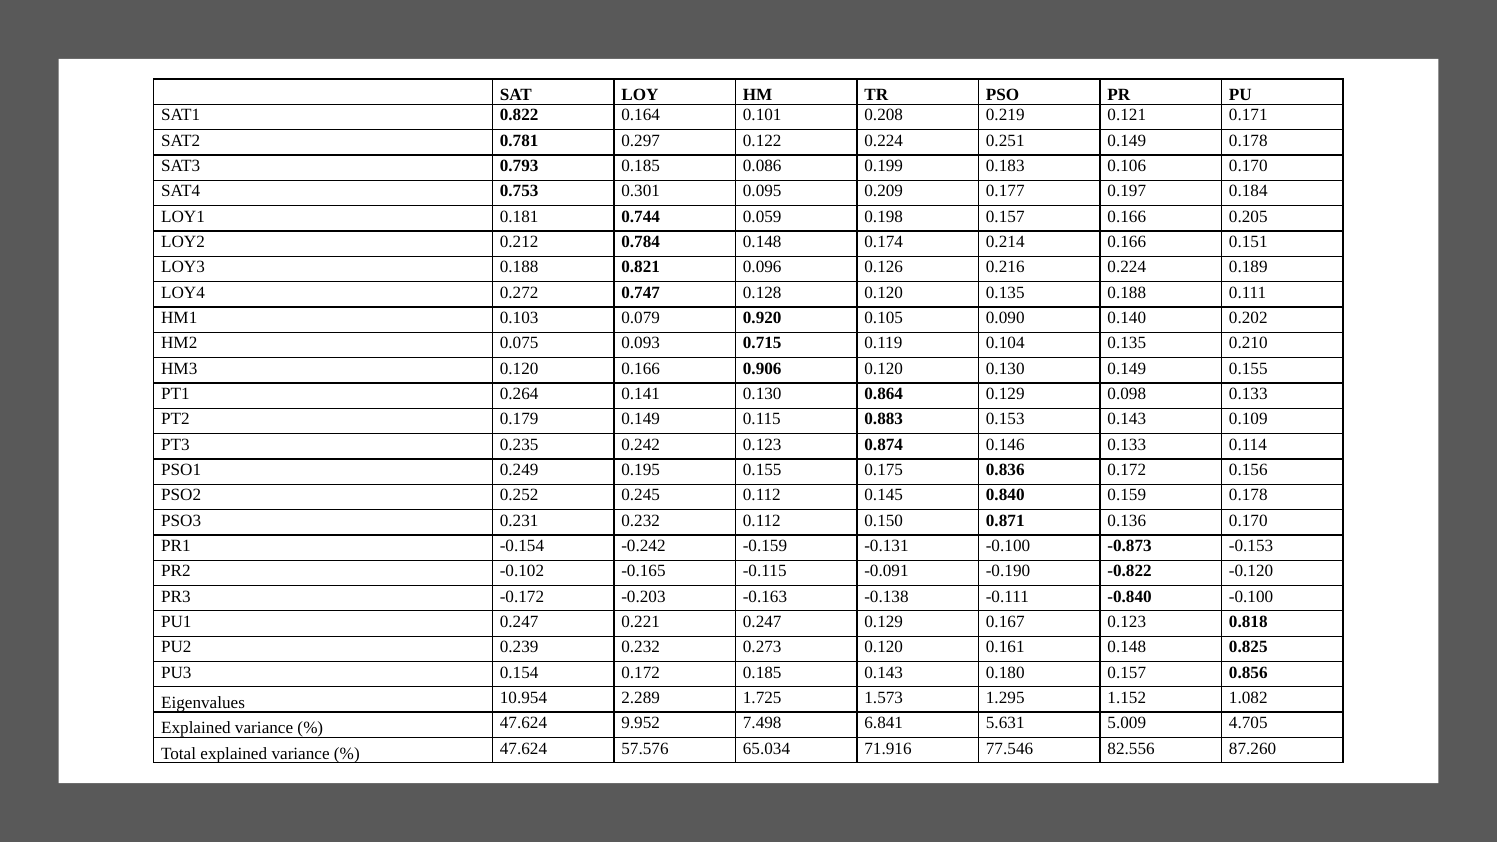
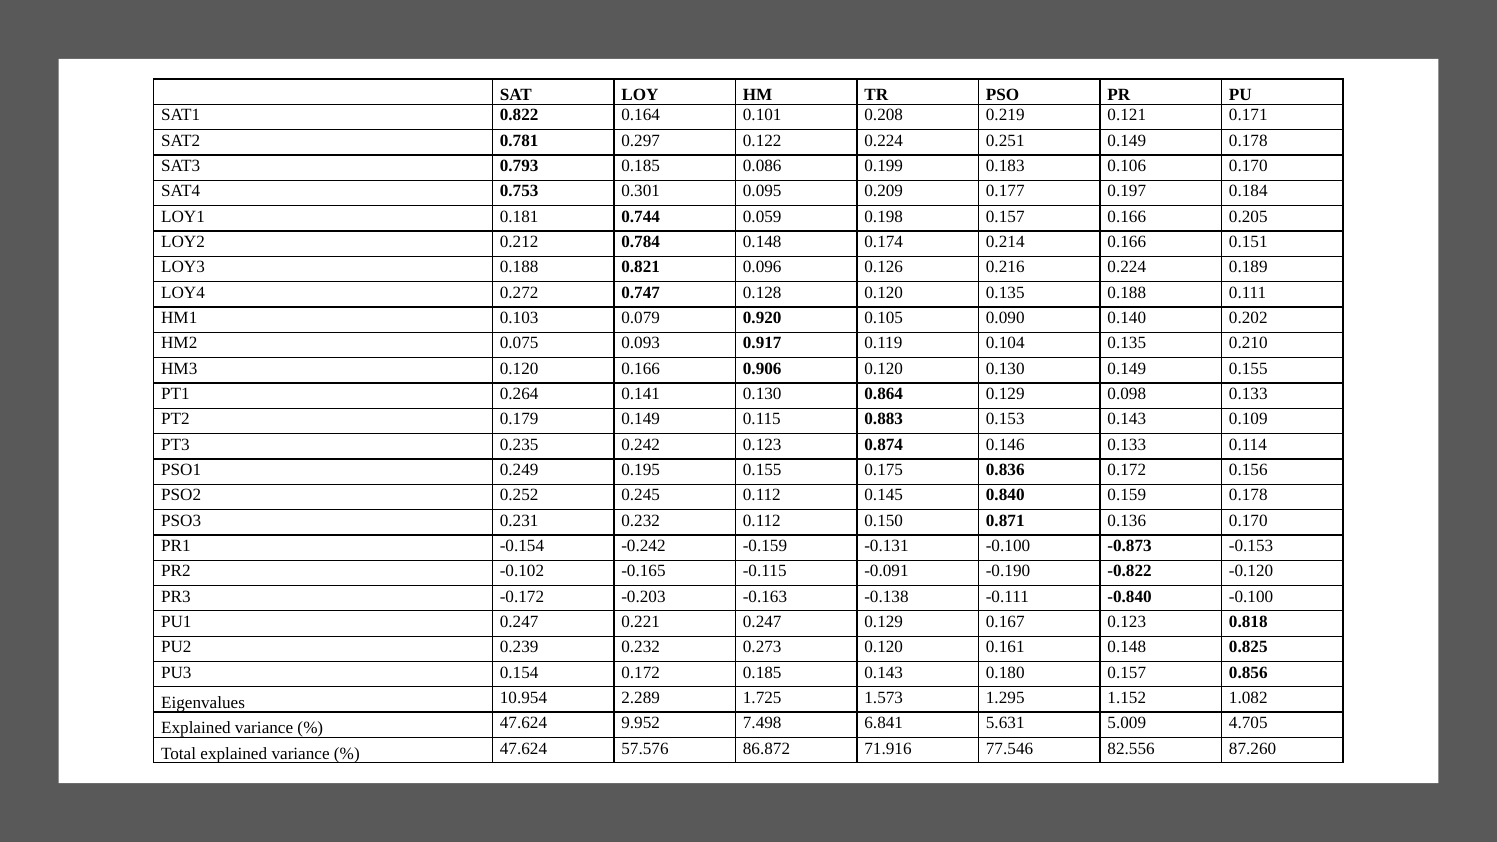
0.715: 0.715 -> 0.917
65.034: 65.034 -> 86.872
